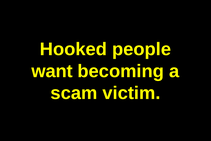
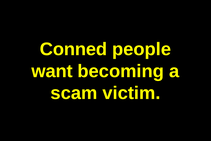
Hooked: Hooked -> Conned
